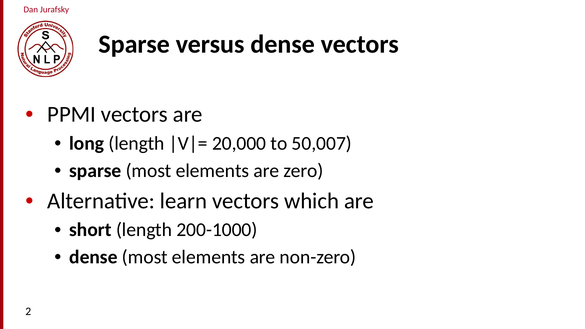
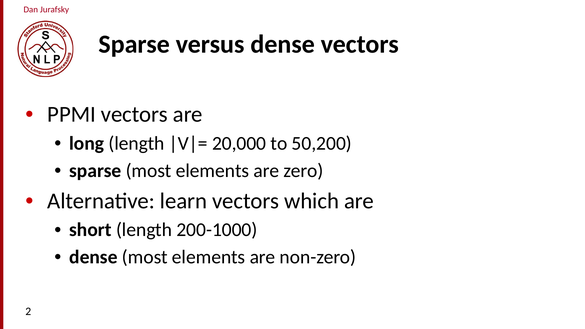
50,007: 50,007 -> 50,200
